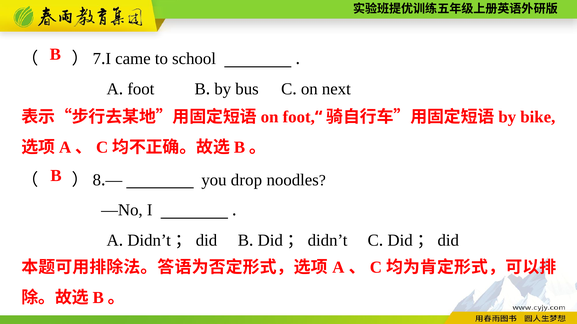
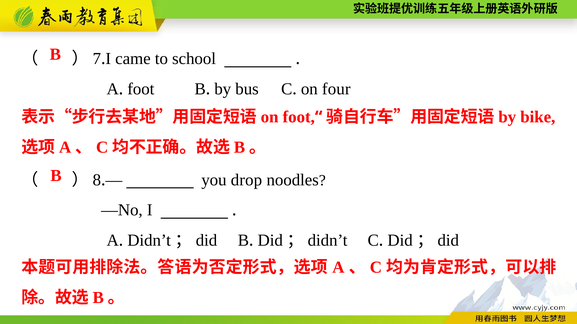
next: next -> four
